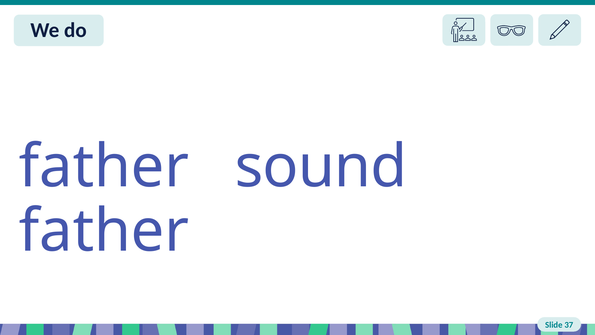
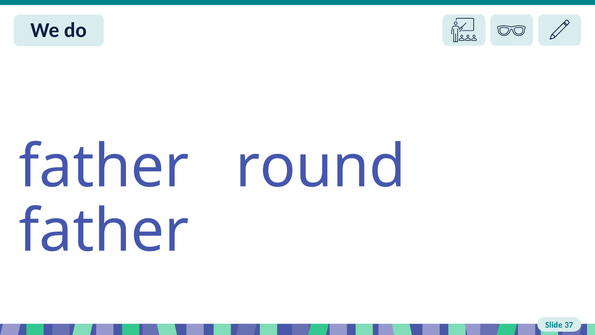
sound: sound -> round
